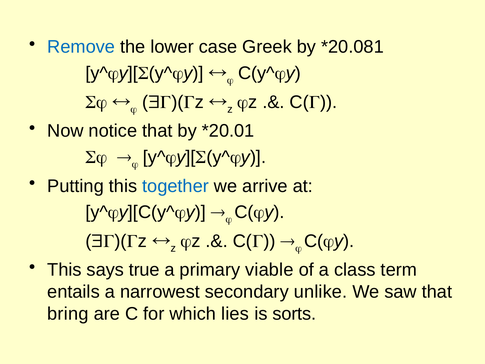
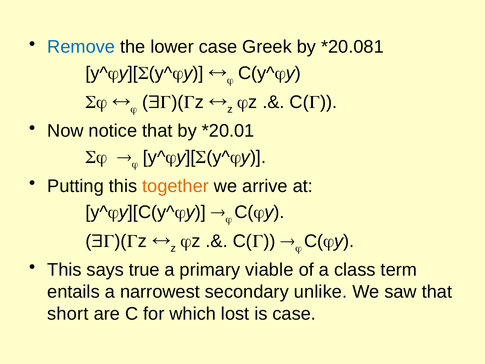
together colour: blue -> orange
bring: bring -> short
lies: lies -> lost
is sorts: sorts -> case
